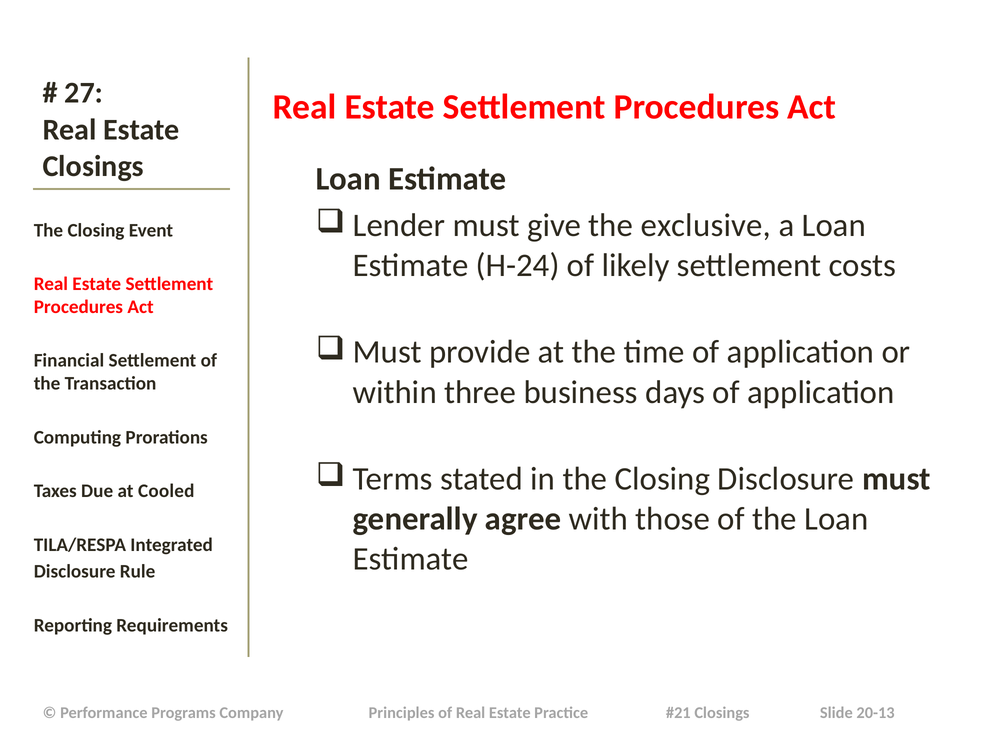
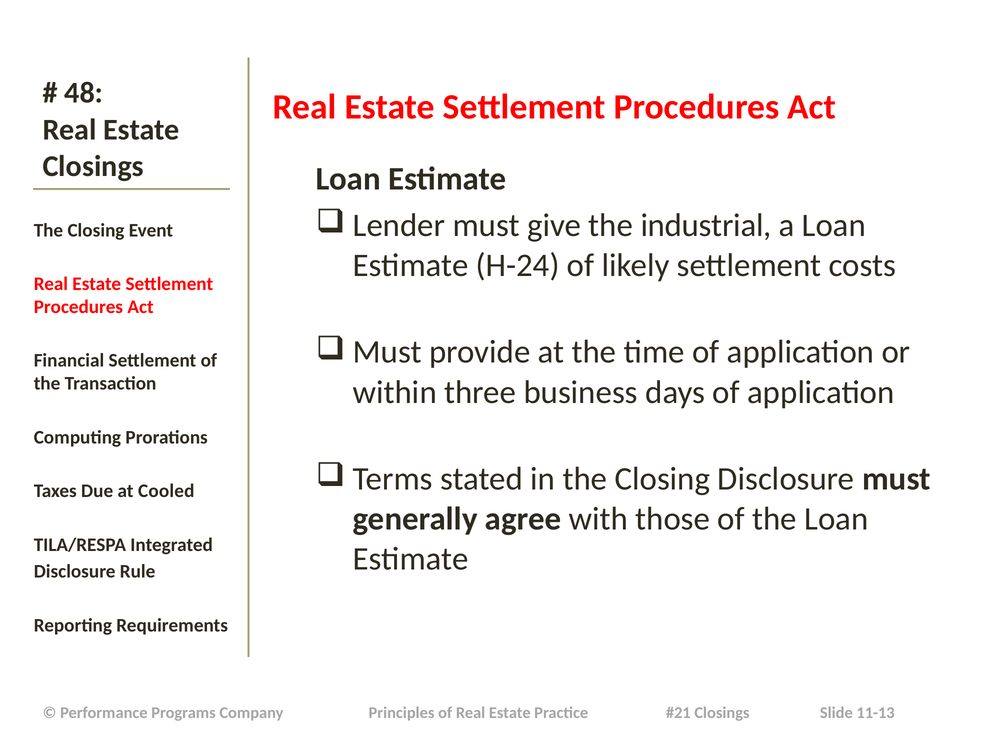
27: 27 -> 48
exclusive: exclusive -> industrial
20-13: 20-13 -> 11-13
